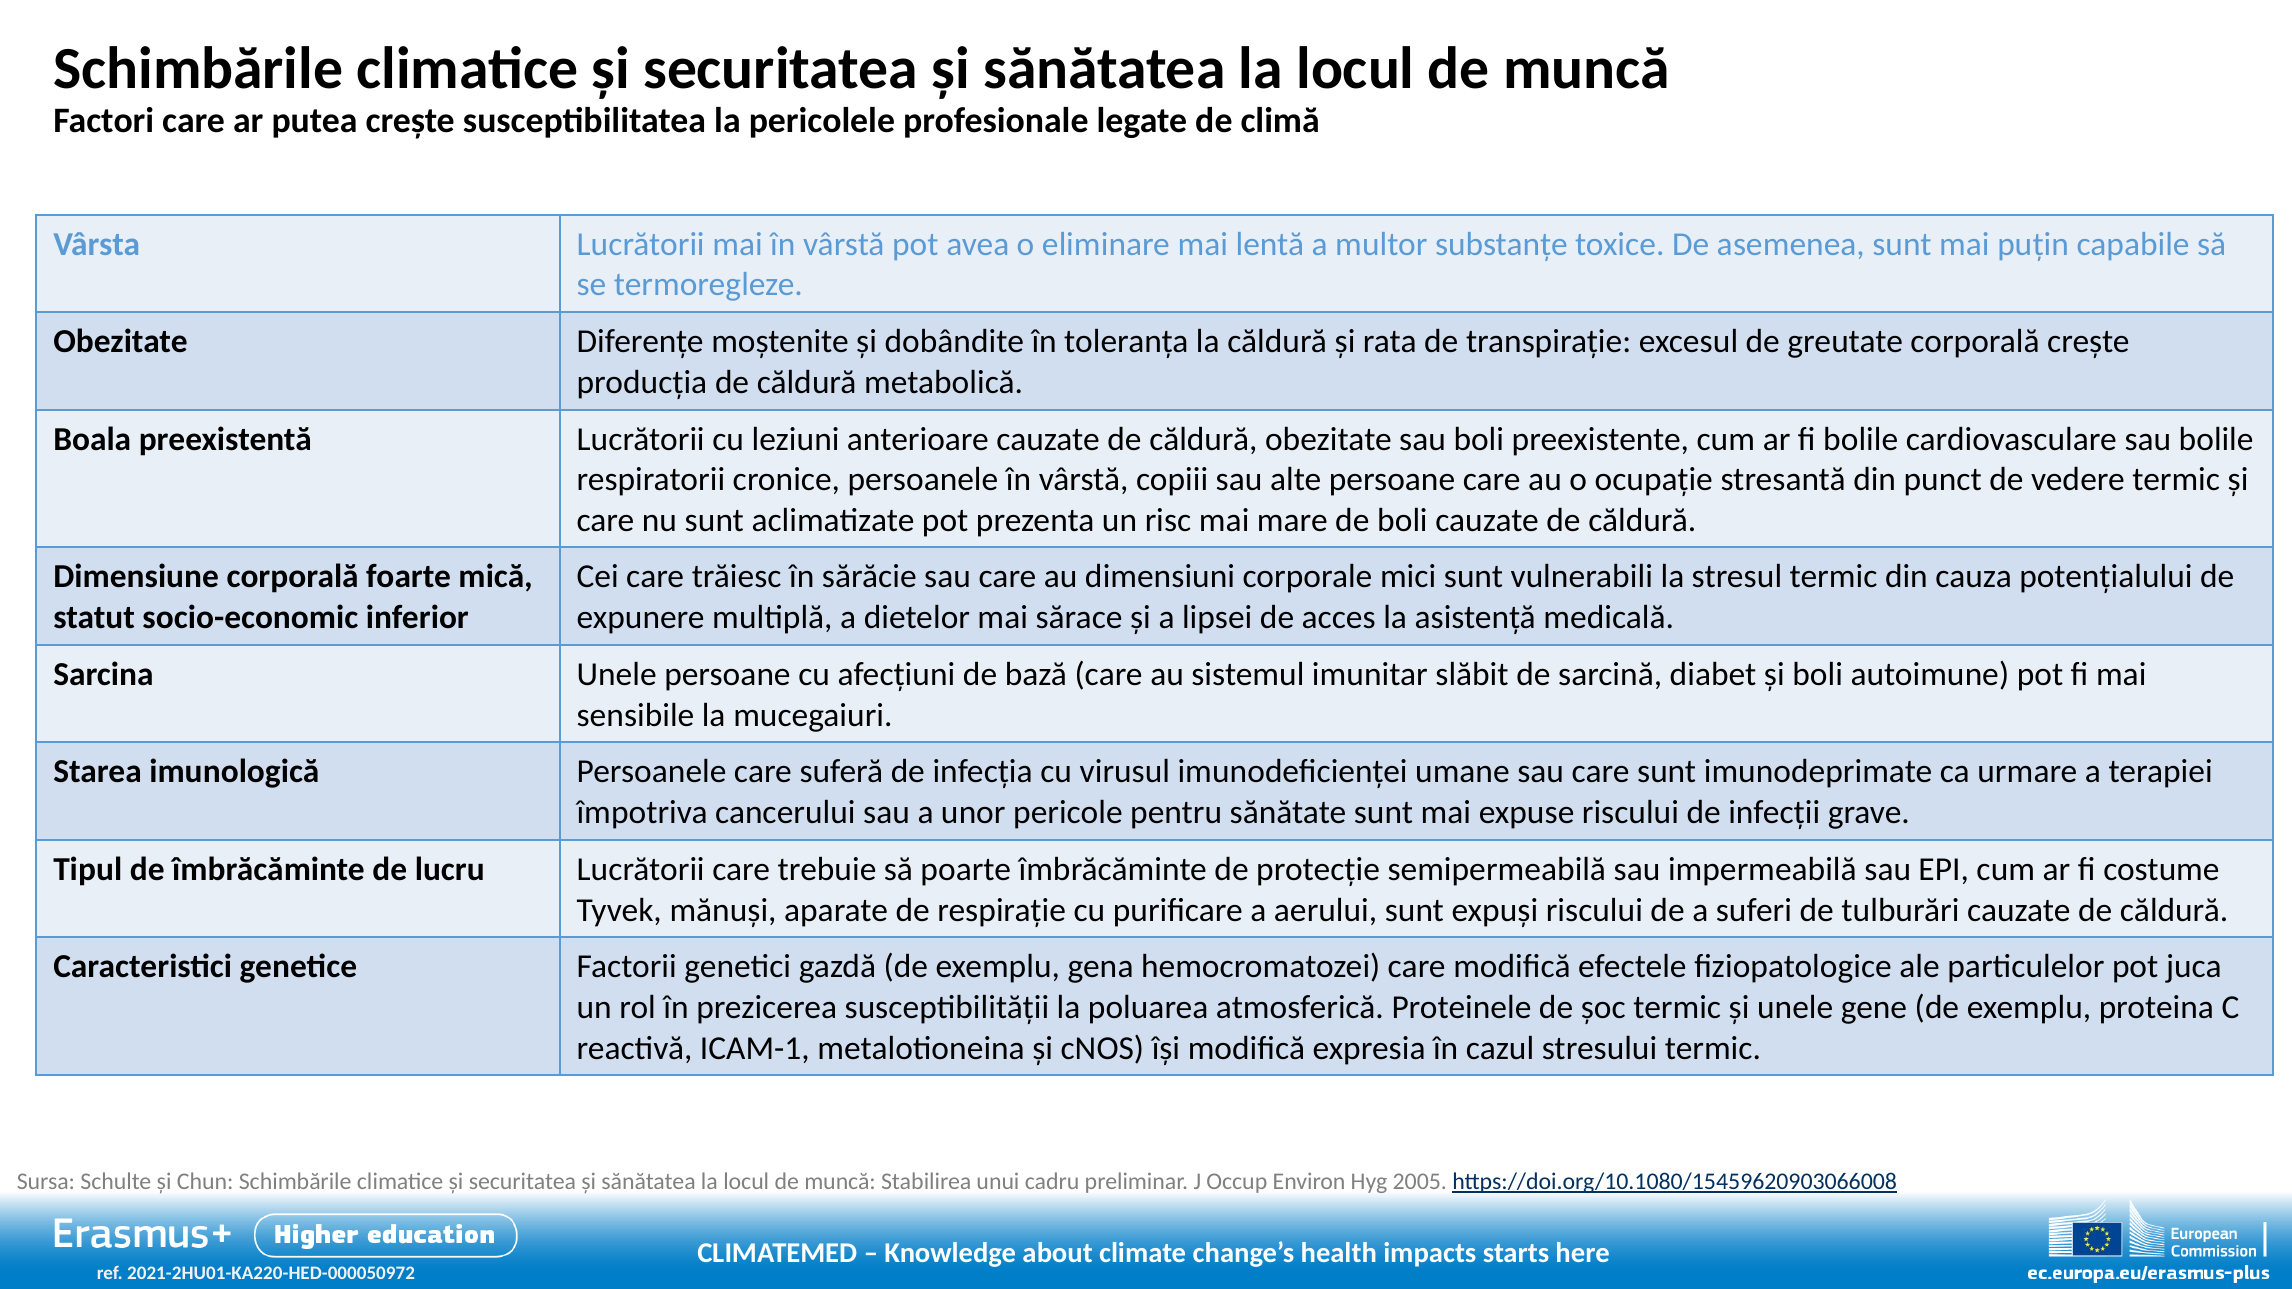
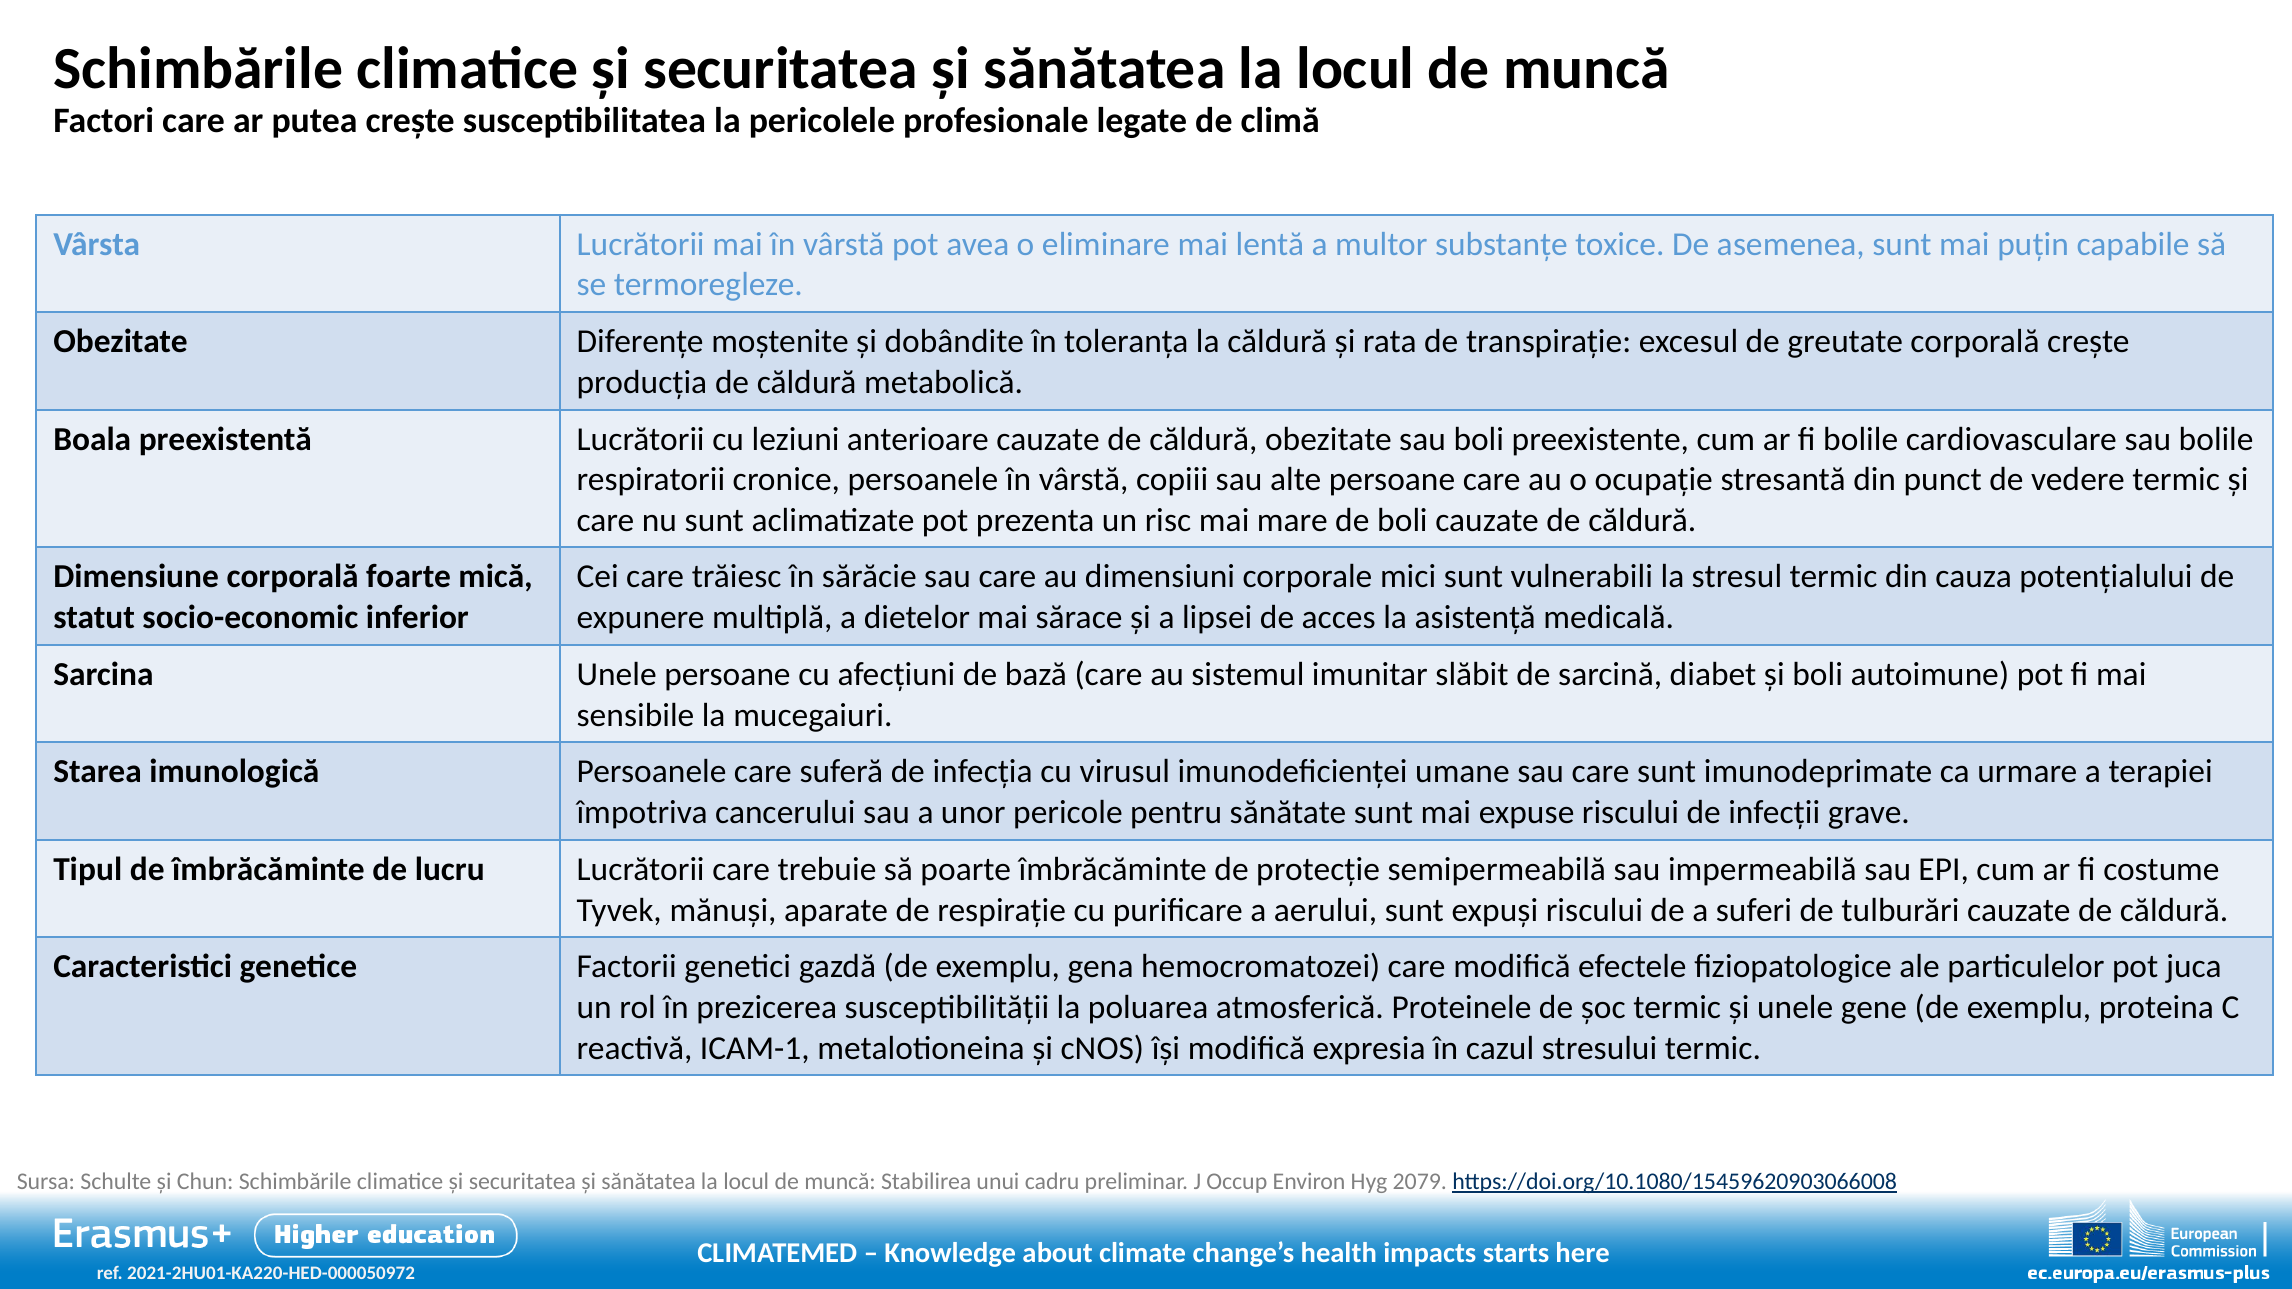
2005: 2005 -> 2079
